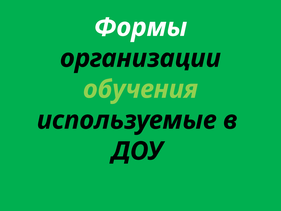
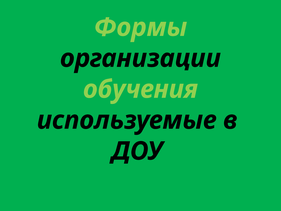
Формы colour: white -> light green
